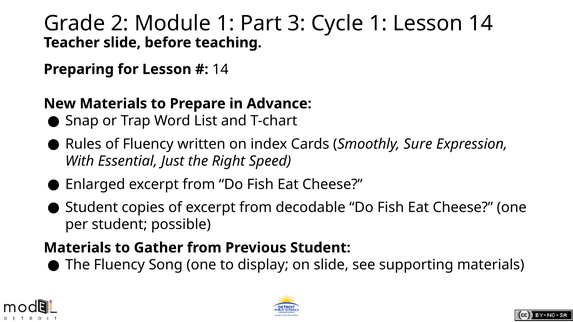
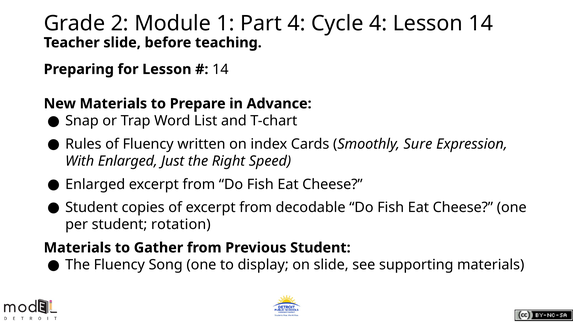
Part 3: 3 -> 4
Cycle 1: 1 -> 4
With Essential: Essential -> Enlarged
possible: possible -> rotation
